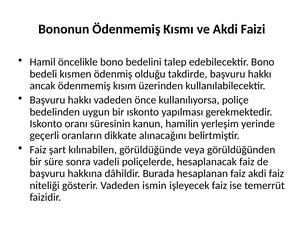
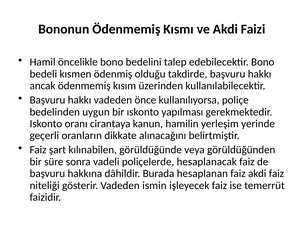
süresinin: süresinin -> cirantaya
